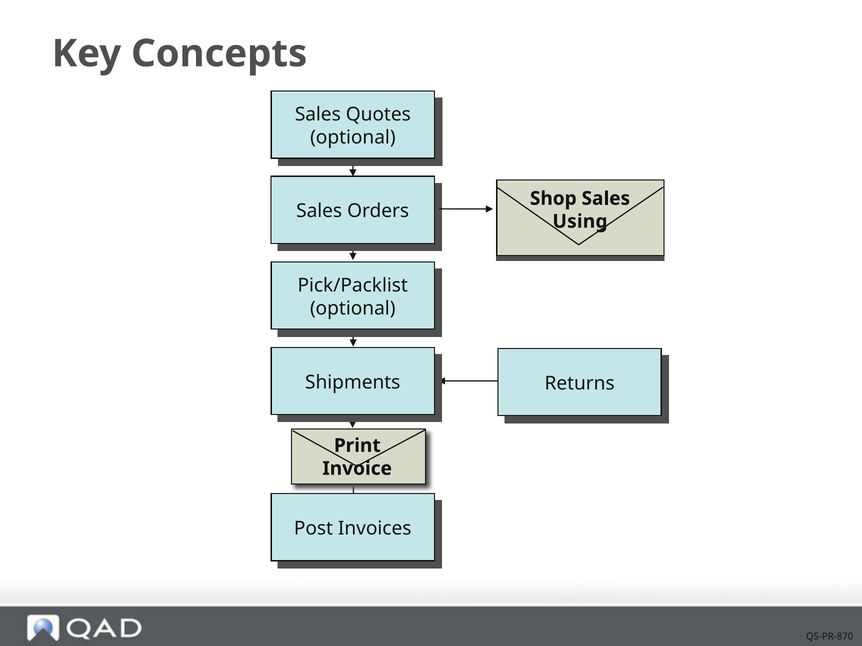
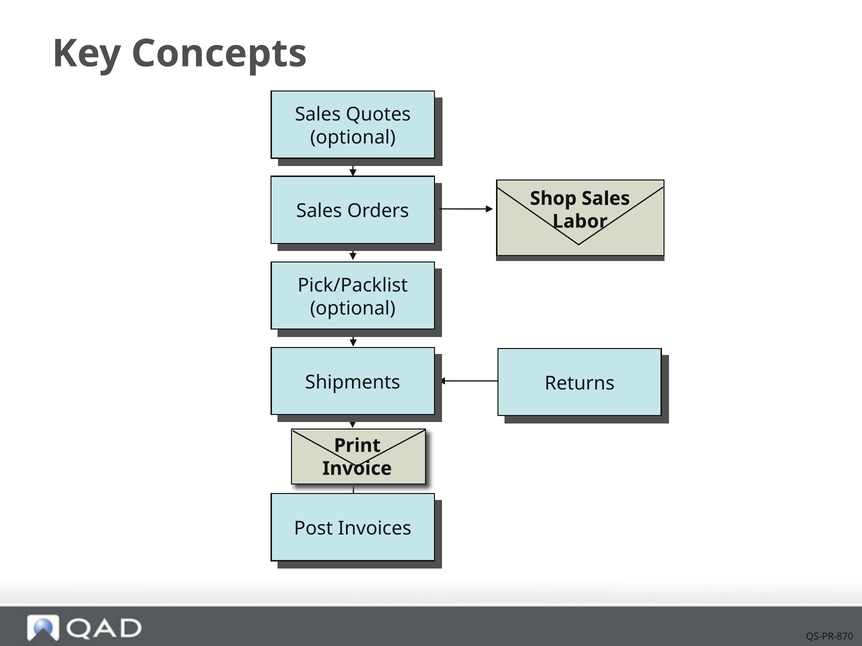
Using: Using -> Labor
